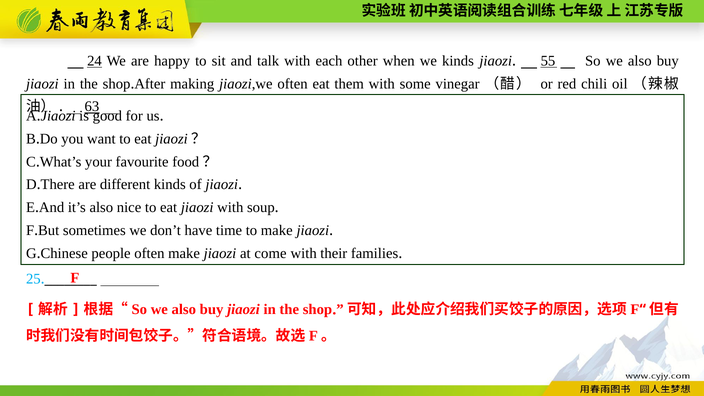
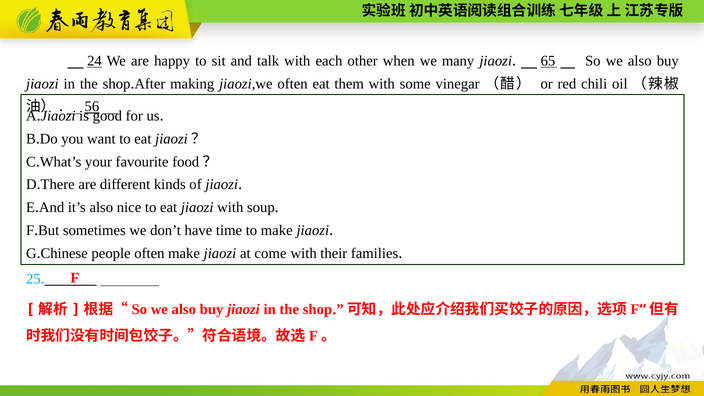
we kinds: kinds -> many
55: 55 -> 65
63: 63 -> 56
